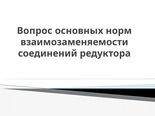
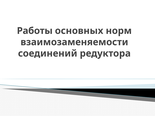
Вопрос: Вопрос -> Работы
